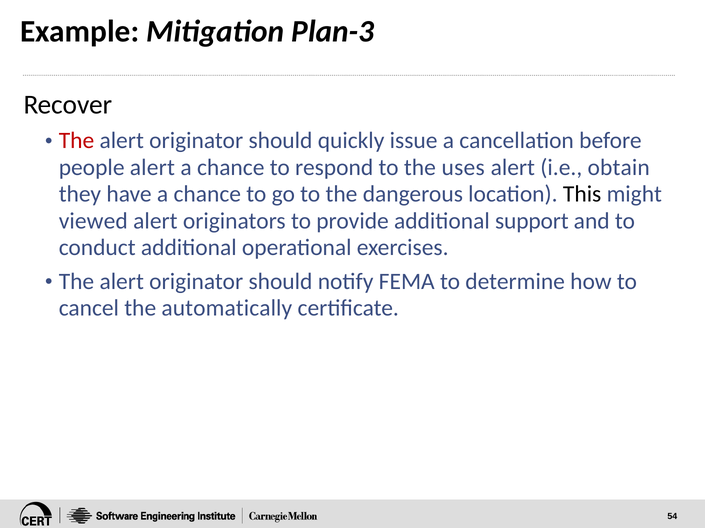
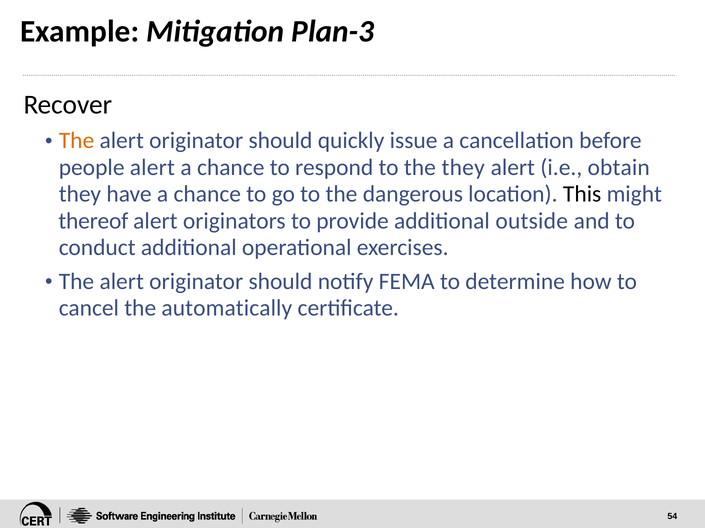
The at (76, 141) colour: red -> orange
the uses: uses -> they
viewed: viewed -> thereof
support: support -> outside
